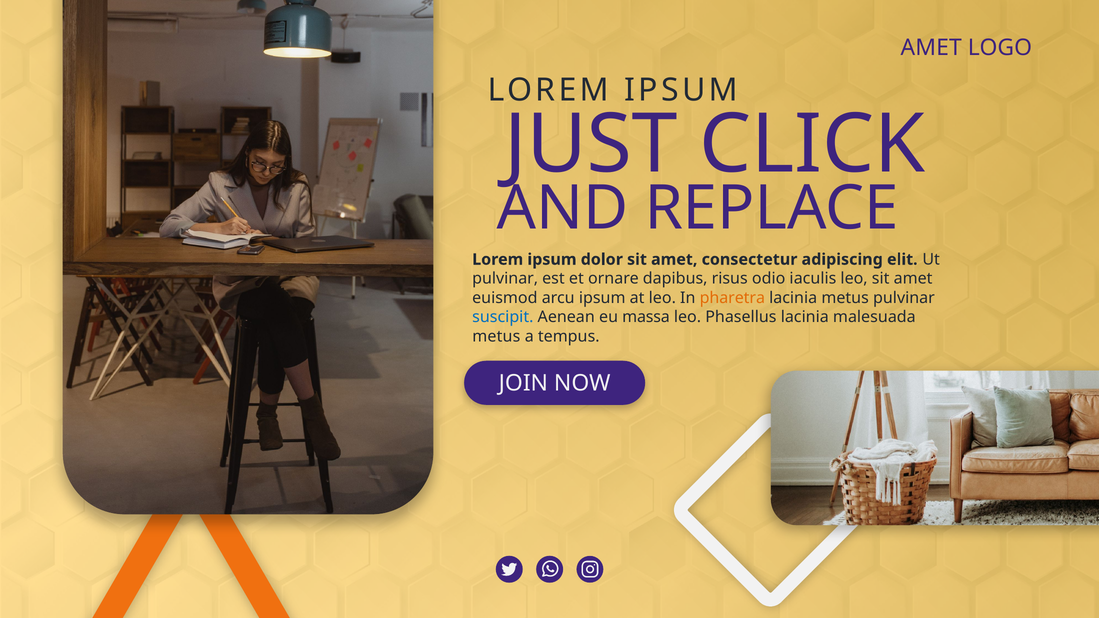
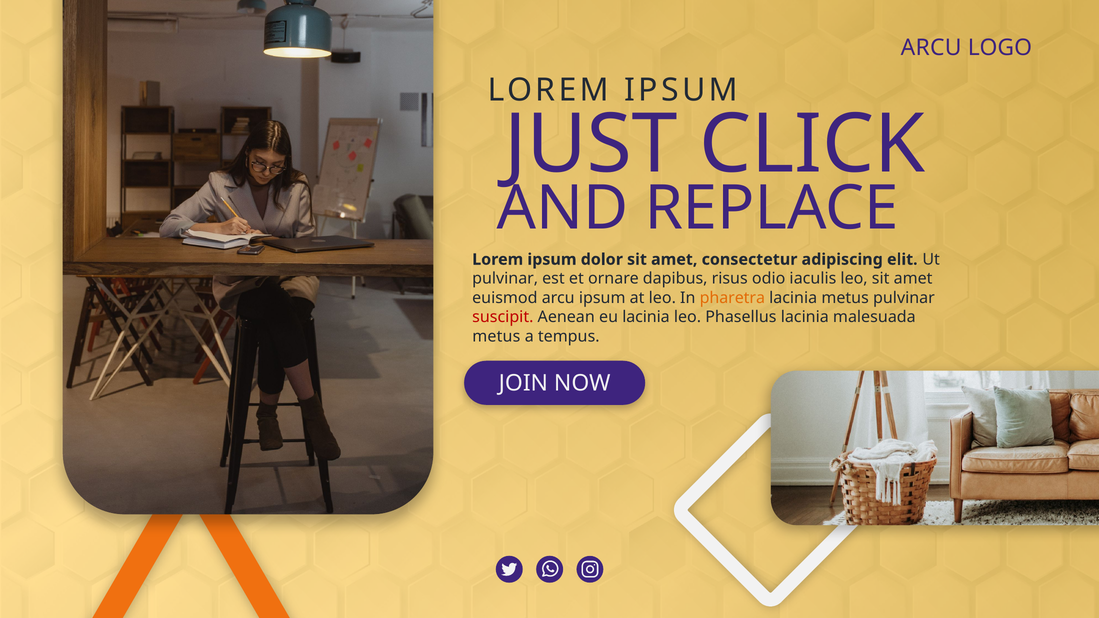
AMET at (931, 48): AMET -> ARCU
suscipit colour: blue -> red
eu massa: massa -> lacinia
